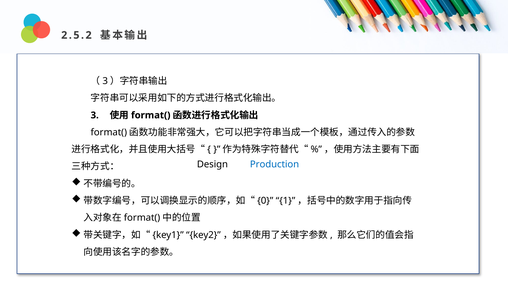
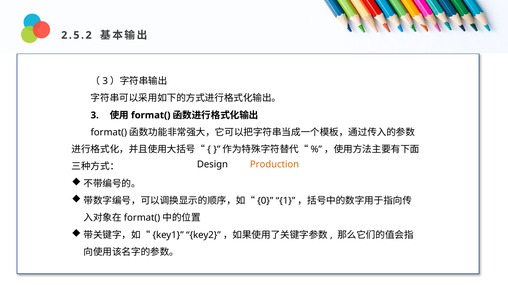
Production colour: blue -> orange
